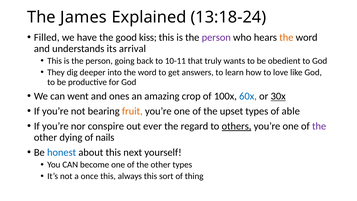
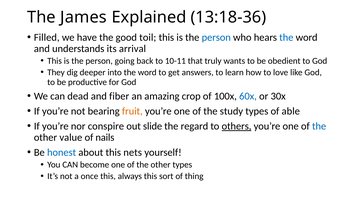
13:18-24: 13:18-24 -> 13:18-36
kiss: kiss -> toil
person at (216, 37) colour: purple -> blue
the at (286, 37) colour: orange -> blue
went: went -> dead
ones: ones -> fiber
30x underline: present -> none
upset: upset -> study
ever: ever -> slide
the at (319, 126) colour: purple -> blue
dying: dying -> value
next: next -> nets
